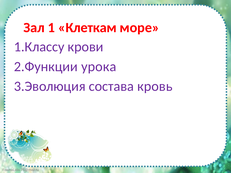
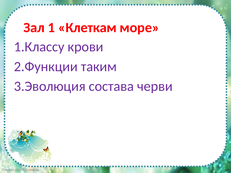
урока: урока -> таким
кровь: кровь -> черви
